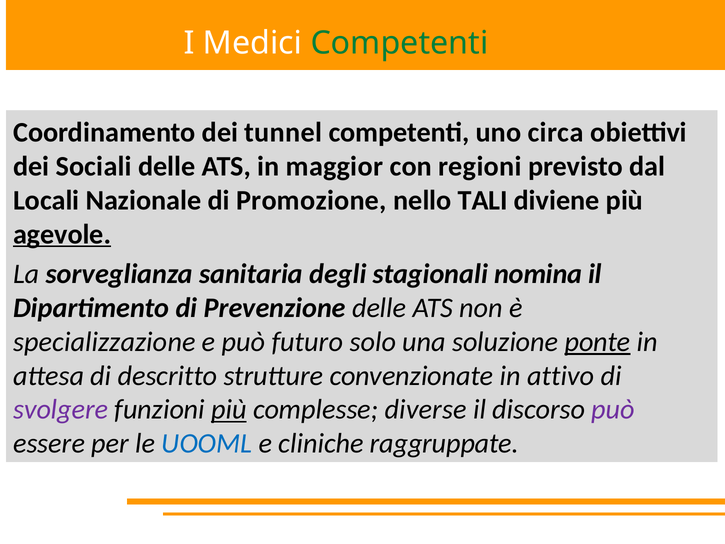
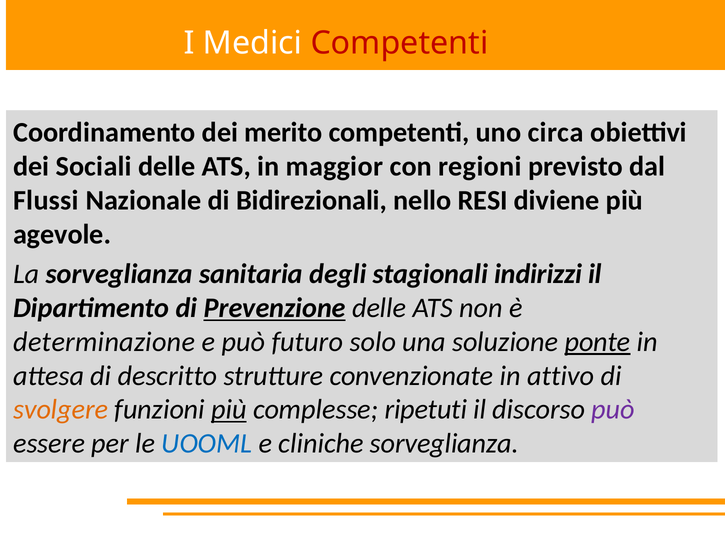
Competenti at (399, 43) colour: green -> red
tunnel: tunnel -> merito
Locali: Locali -> Flussi
Promozione: Promozione -> Bidirezionali
TALI: TALI -> RESI
agevole underline: present -> none
nomina: nomina -> indirizzi
Prevenzione underline: none -> present
specializzazione: specializzazione -> determinazione
svolgere colour: purple -> orange
diverse: diverse -> ripetuti
cliniche raggruppate: raggruppate -> sorveglianza
